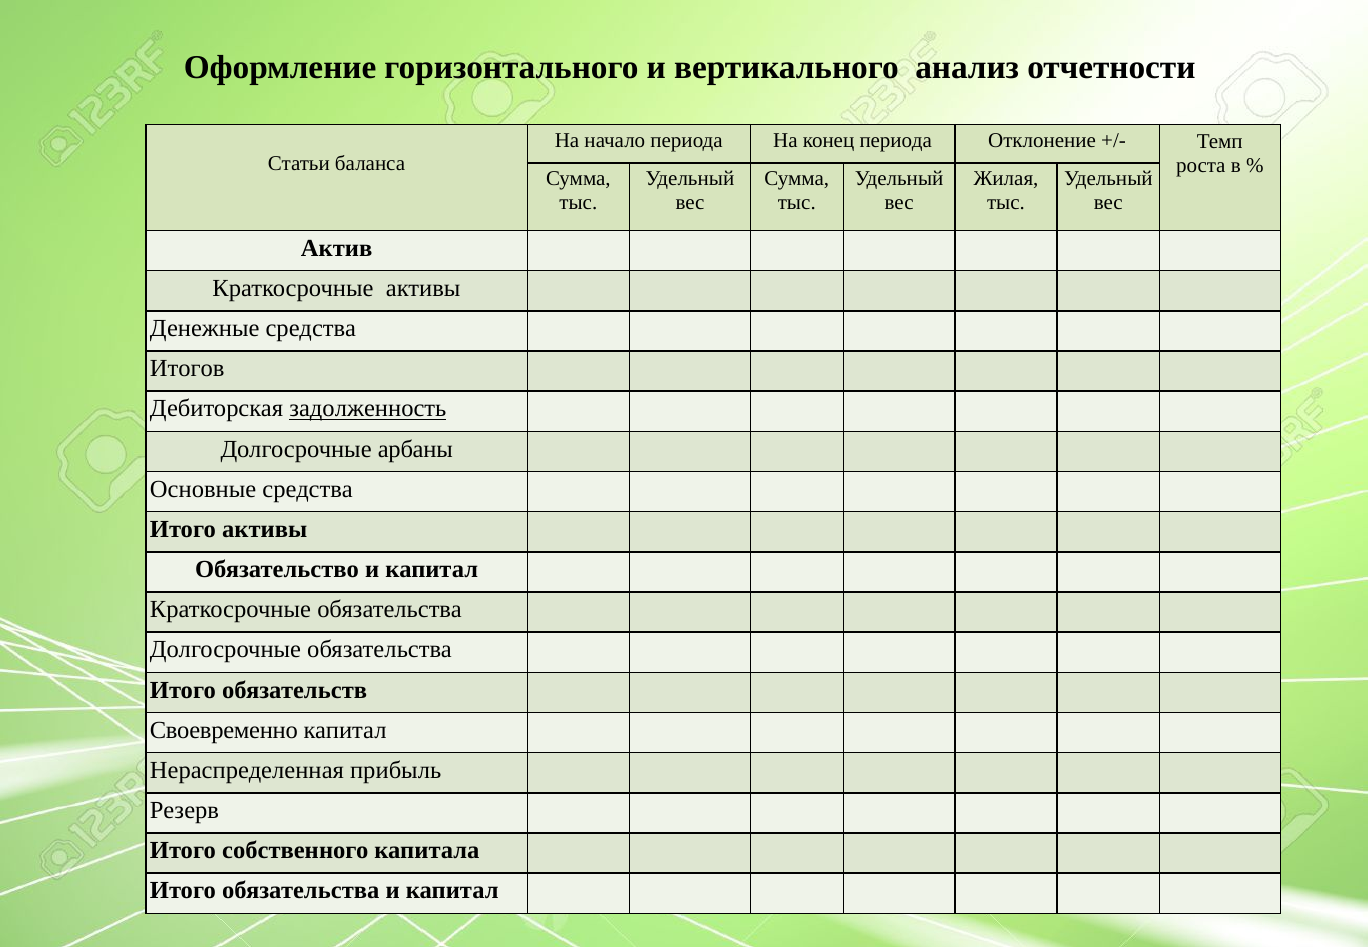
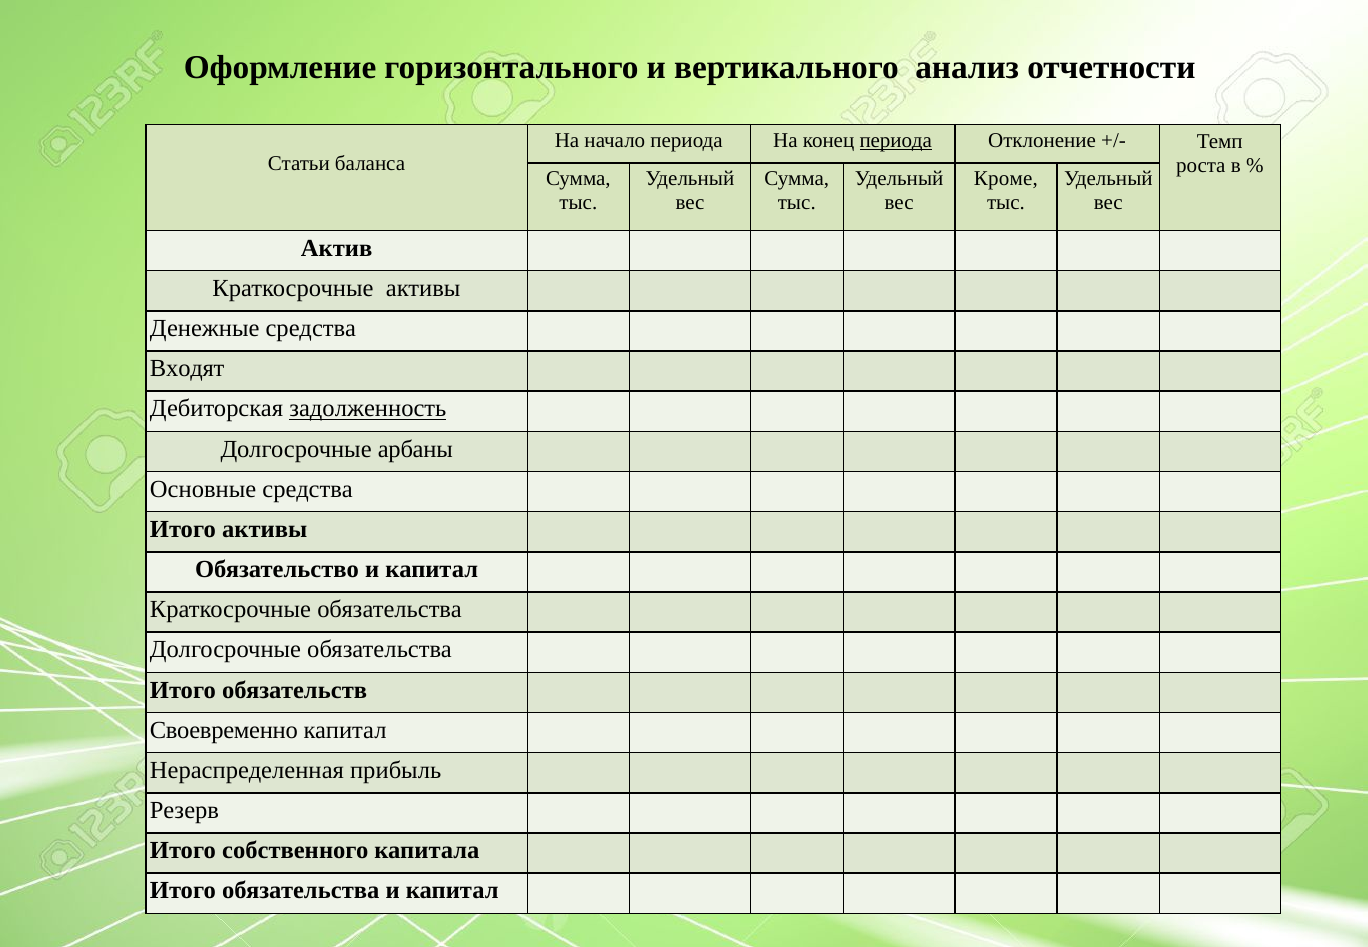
периода at (896, 141) underline: none -> present
Жилая: Жилая -> Кроме
Итогов: Итогов -> Входят
